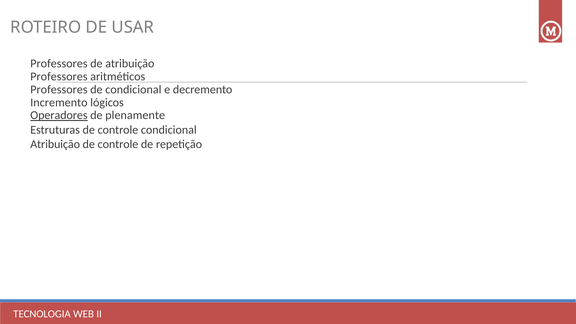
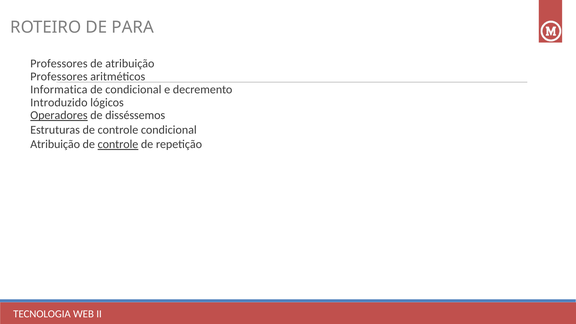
USAR: USAR -> PARA
Professores at (59, 89): Professores -> Informatica
Incremento: Incremento -> Introduzido
plenamente: plenamente -> disséssemos
controle at (118, 144) underline: none -> present
